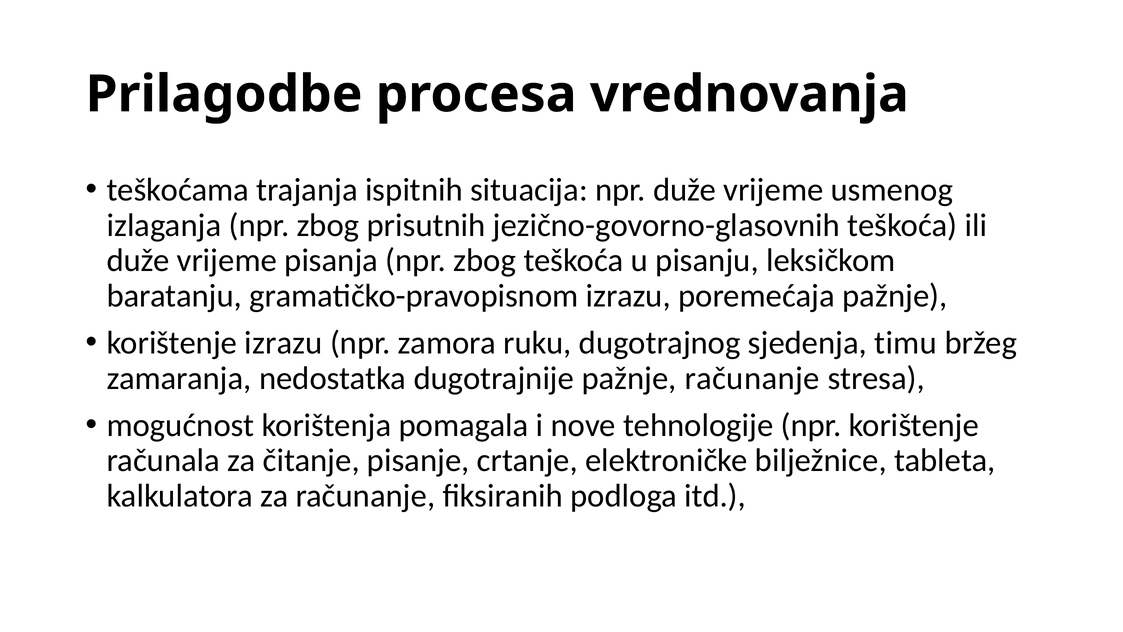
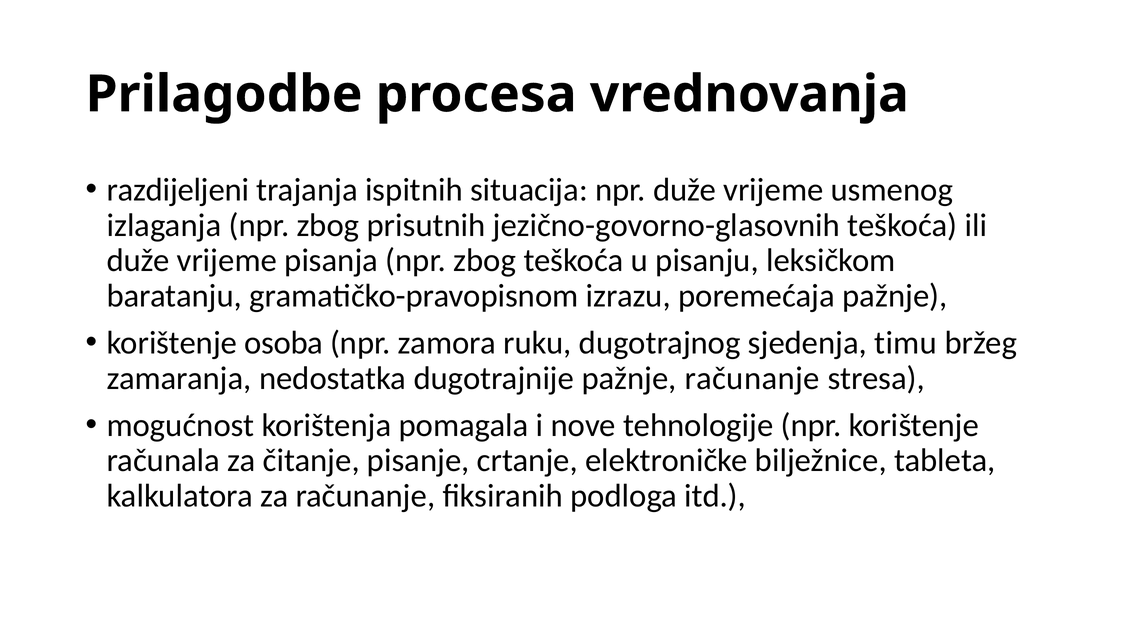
teškoćama: teškoćama -> razdijeljeni
korištenje izrazu: izrazu -> osoba
